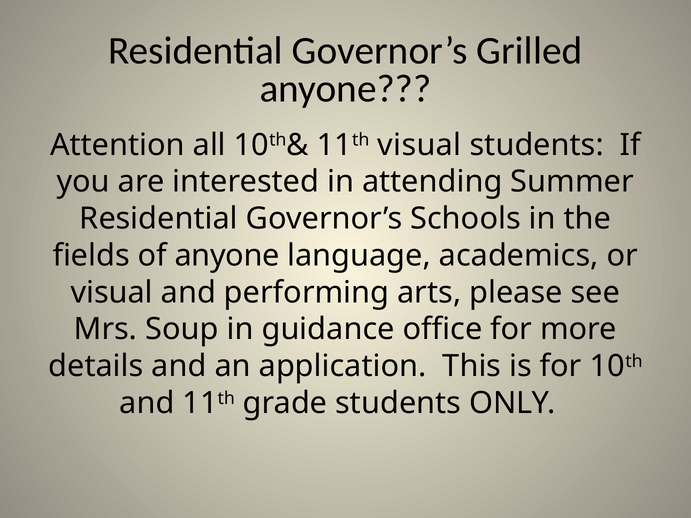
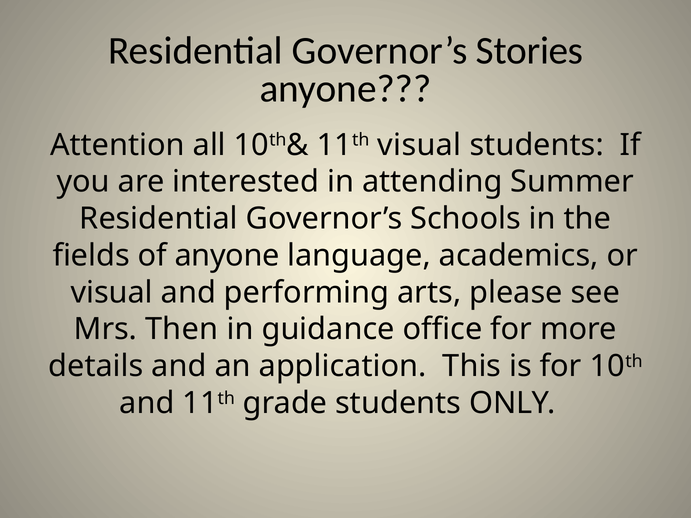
Grilled: Grilled -> Stories
Soup: Soup -> Then
